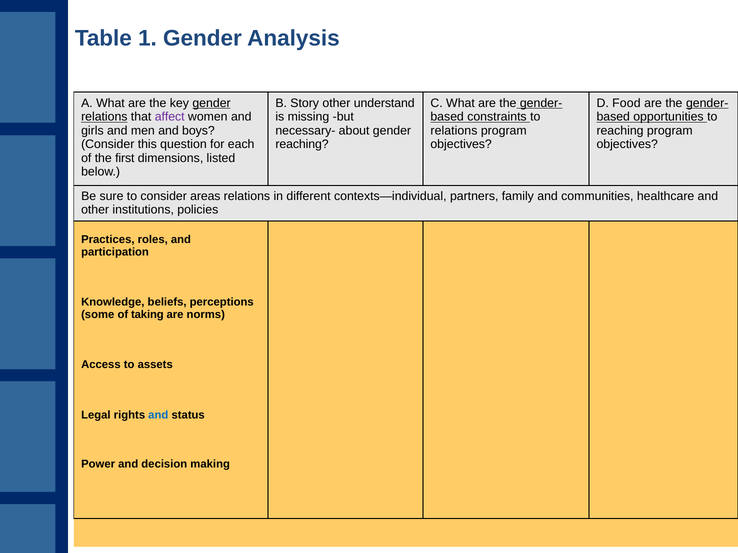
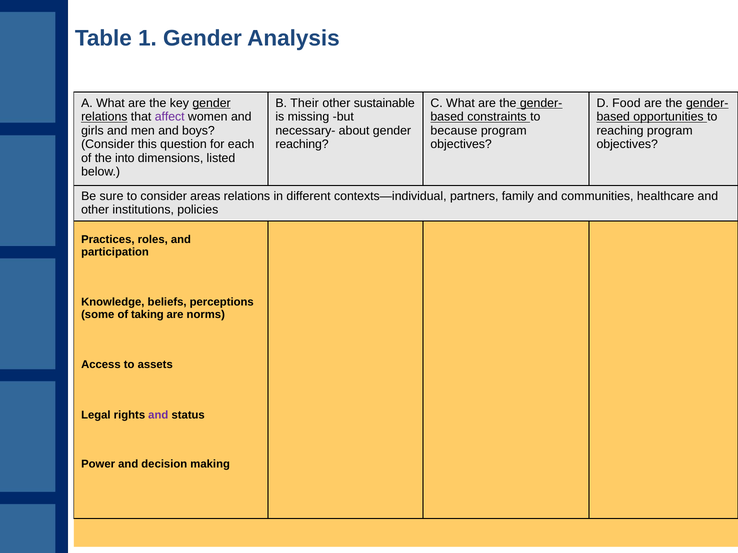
Story: Story -> Their
understand: understand -> sustainable
relations at (454, 131): relations -> because
first: first -> into
and at (158, 415) colour: blue -> purple
